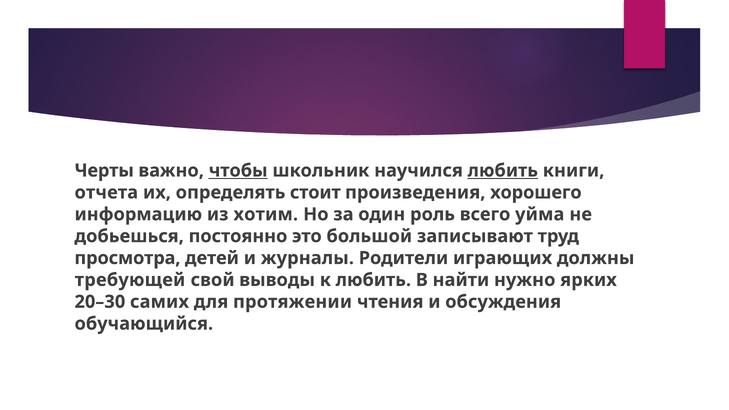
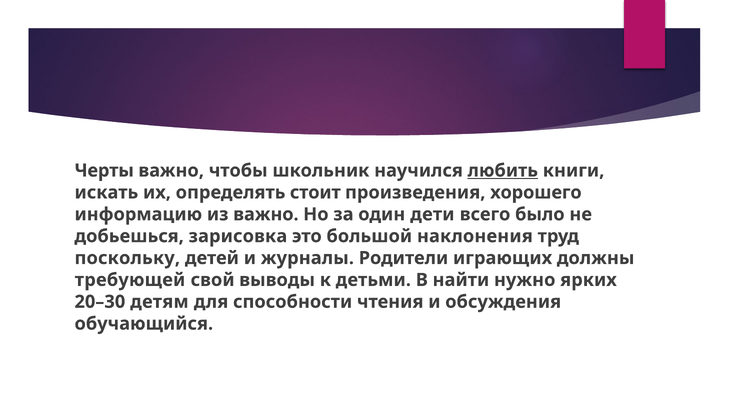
чтобы underline: present -> none
отчета: отчета -> искать
из хотим: хотим -> важно
роль: роль -> дети
уйма: уйма -> было
постоянно: постоянно -> зарисовка
записывают: записывают -> наклонения
просмотра: просмотра -> поскольку
к любить: любить -> детьми
самих: самих -> детям
протяжении: протяжении -> способности
